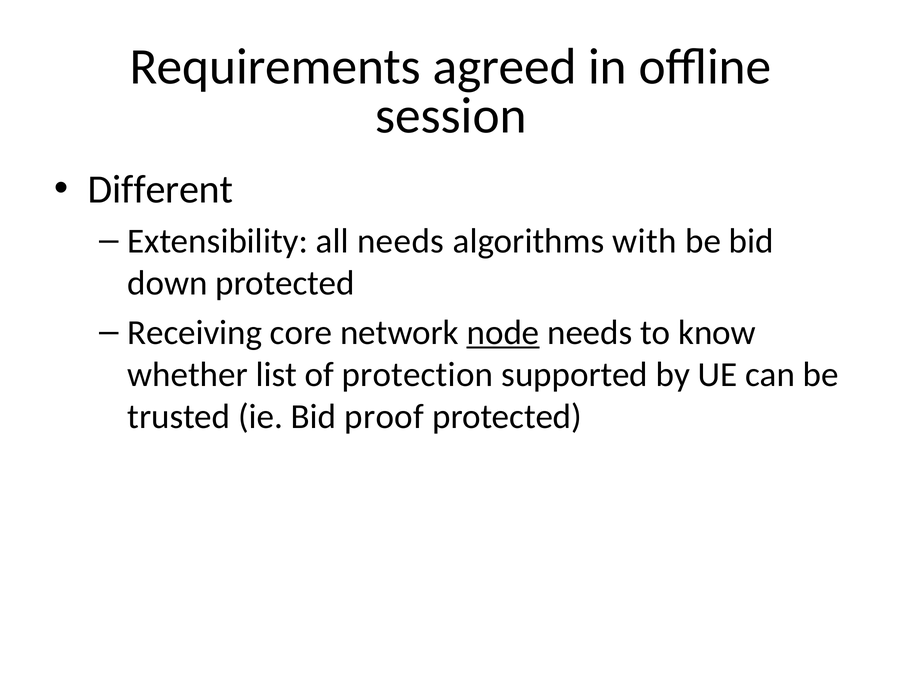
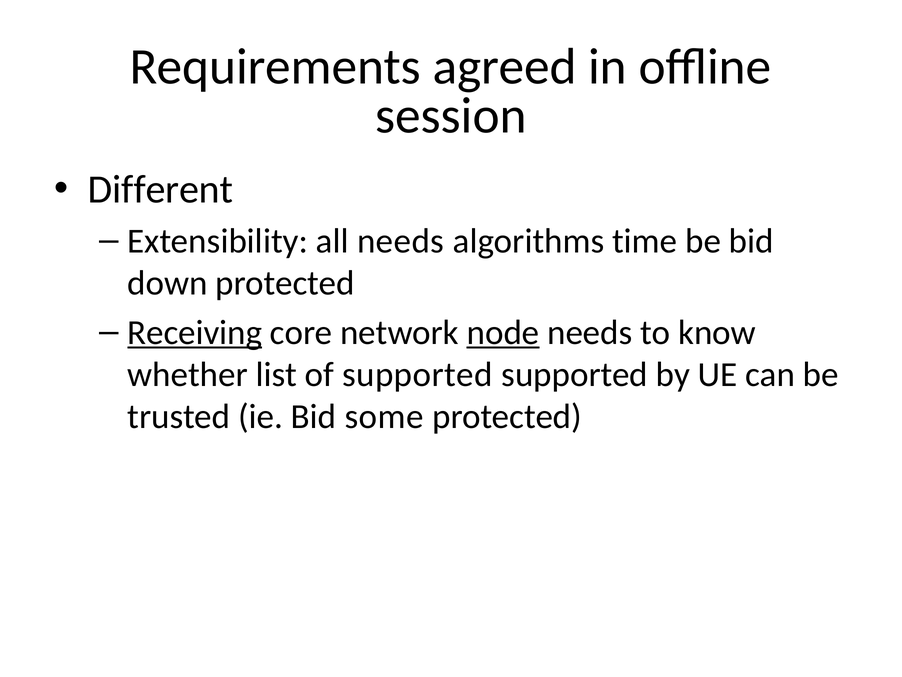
with: with -> time
Receiving underline: none -> present
of protection: protection -> supported
proof: proof -> some
